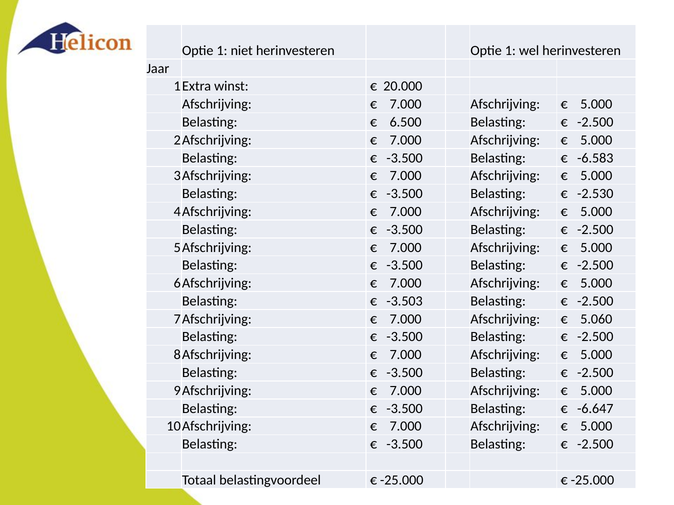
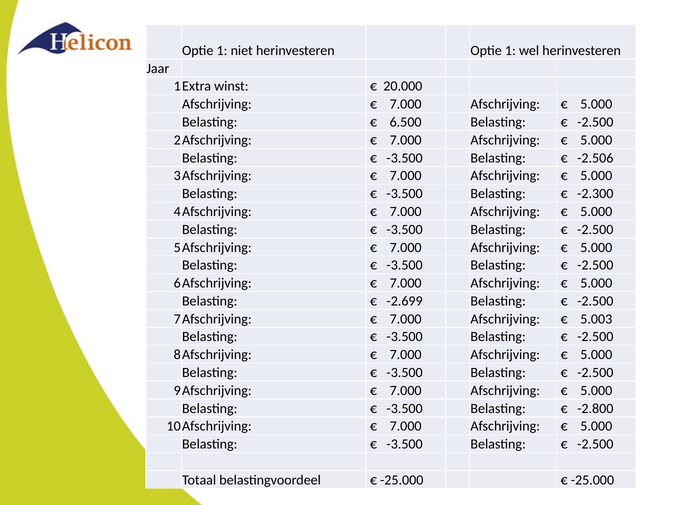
-6.583: -6.583 -> -2.506
-2.530: -2.530 -> -2.300
-3.503: -3.503 -> -2.699
5.060: 5.060 -> 5.003
-6.647: -6.647 -> -2.800
